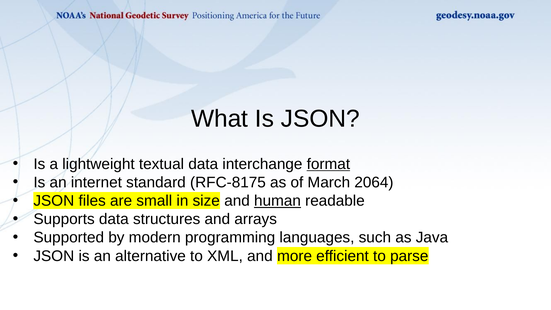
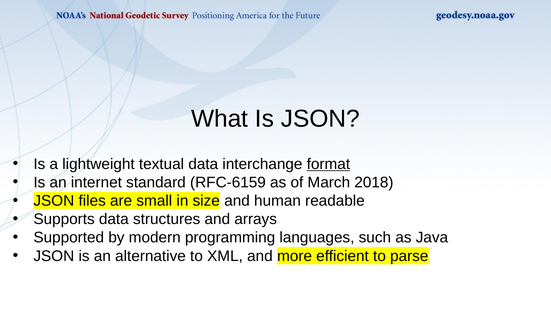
RFC-8175: RFC-8175 -> RFC-6159
2064: 2064 -> 2018
human underline: present -> none
